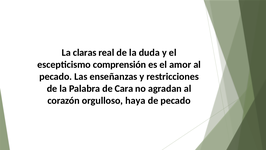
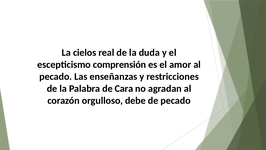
claras: claras -> cielos
haya: haya -> debe
